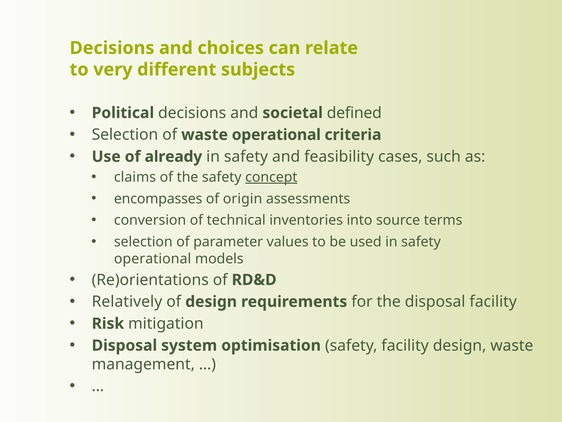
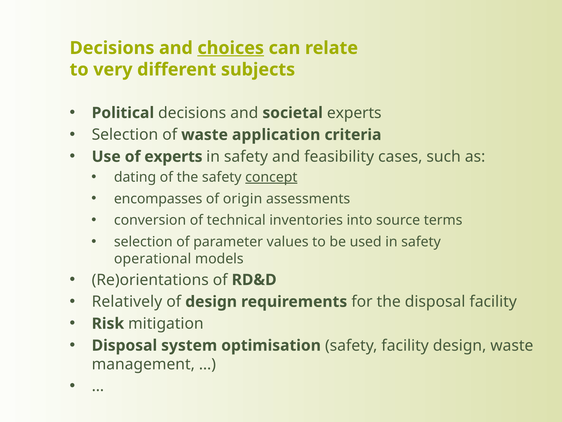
choices underline: none -> present
societal defined: defined -> experts
waste operational: operational -> application
of already: already -> experts
claims: claims -> dating
